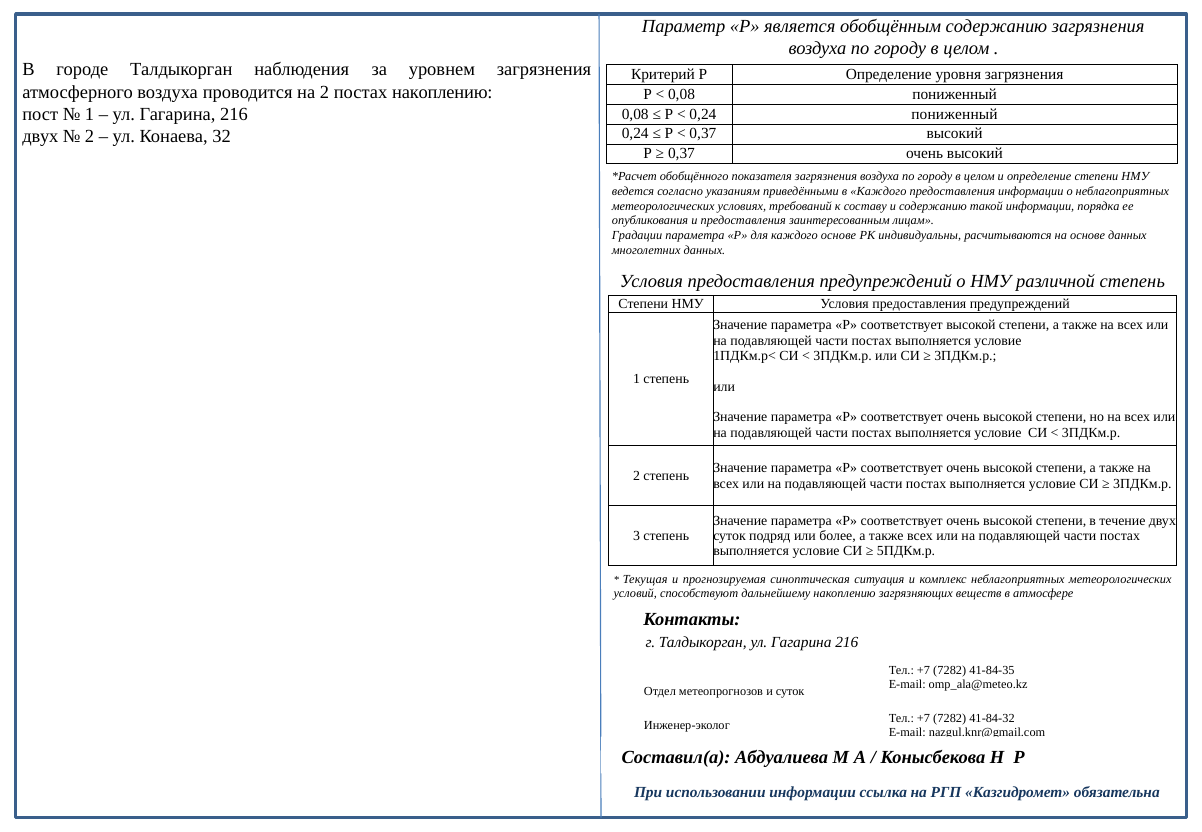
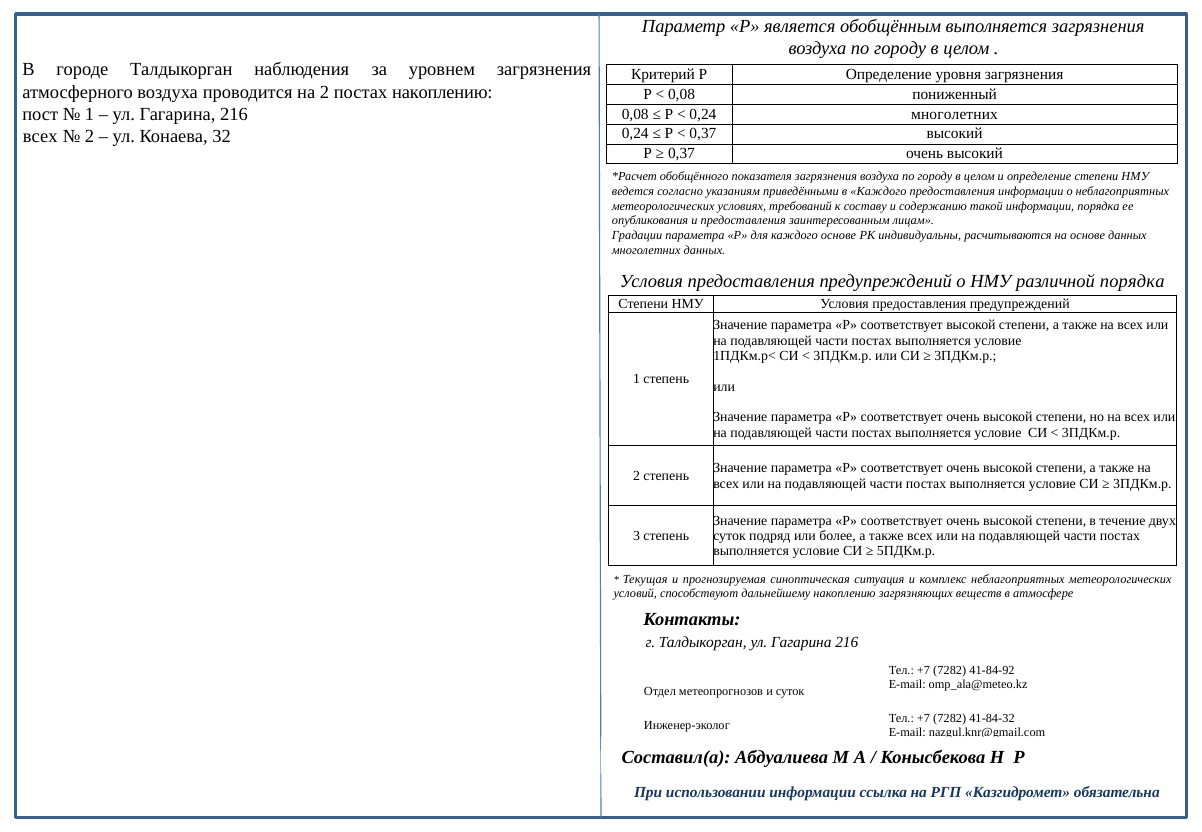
обобщённым содержанию: содержанию -> выполняется
0,24 пониженный: пониженный -> многолетних
двух at (40, 136): двух -> всех
различной степень: степень -> порядка
41-84-35: 41-84-35 -> 41-84-92
